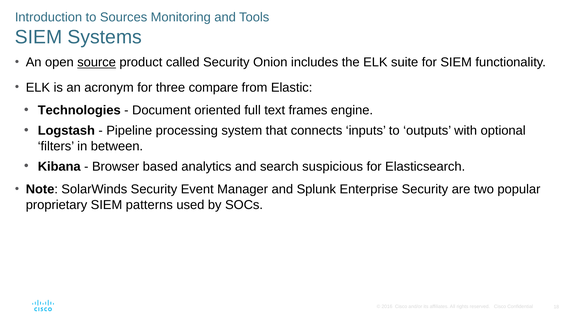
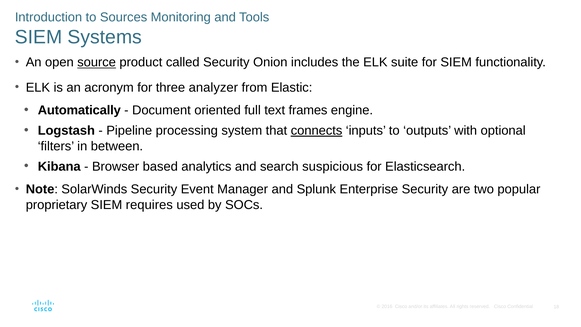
compare: compare -> analyzer
Technologies: Technologies -> Automatically
connects underline: none -> present
patterns: patterns -> requires
